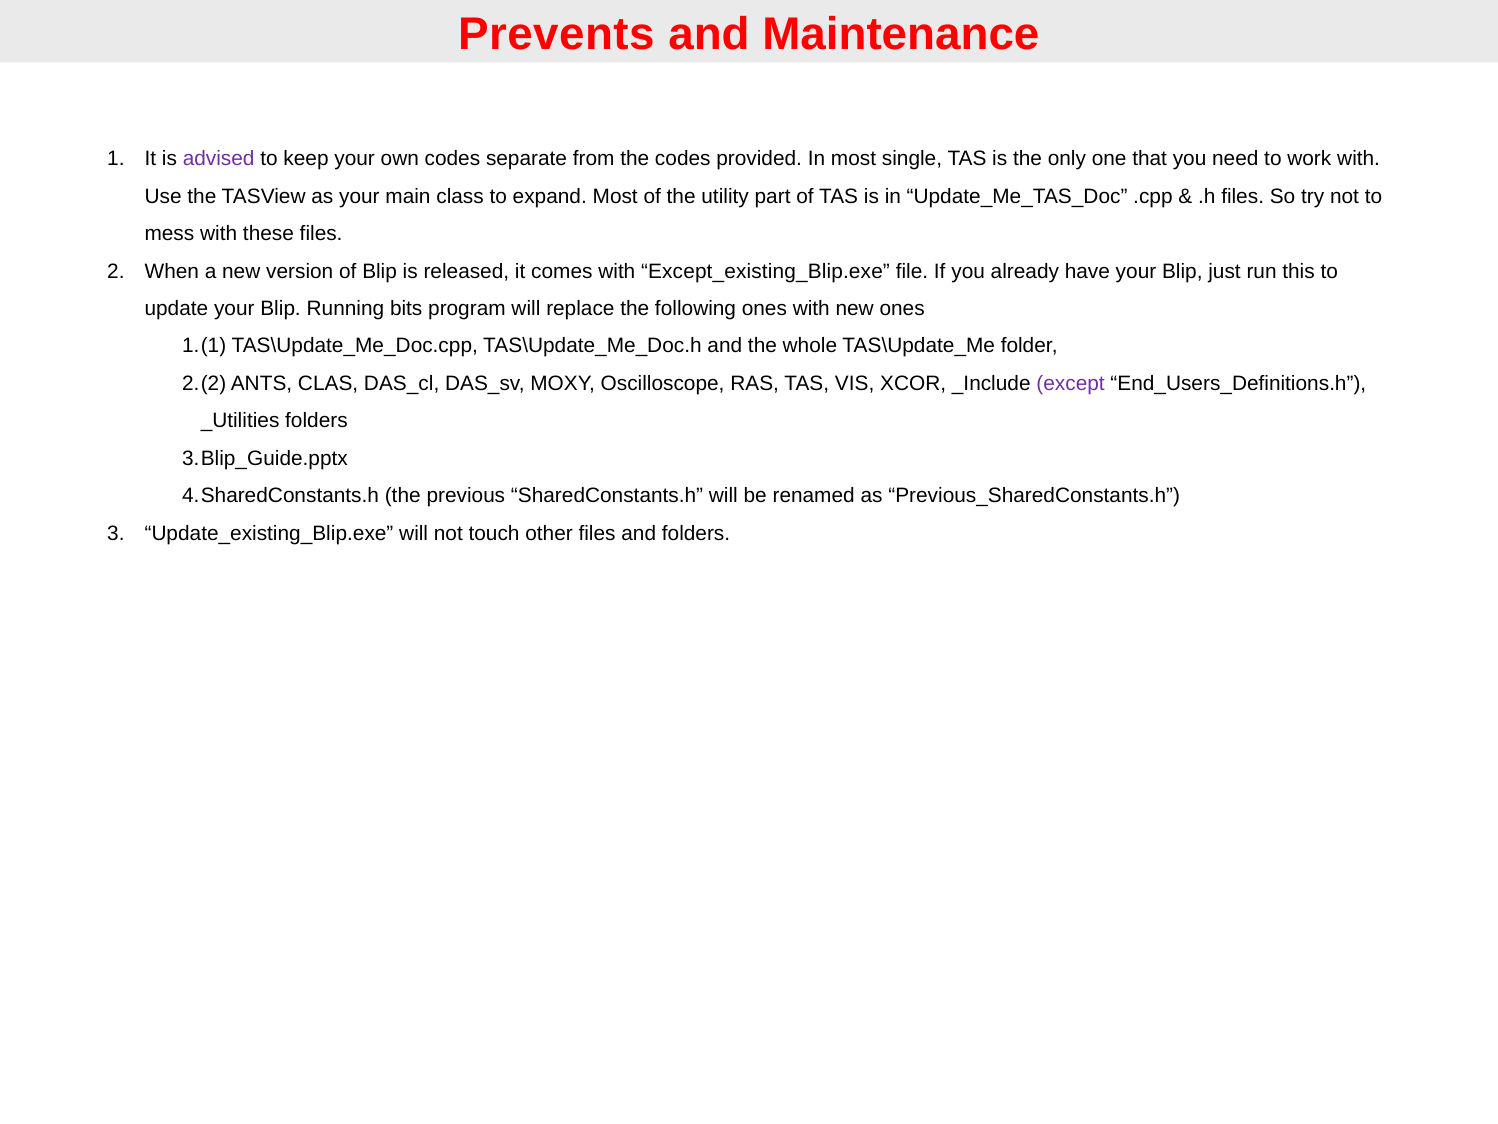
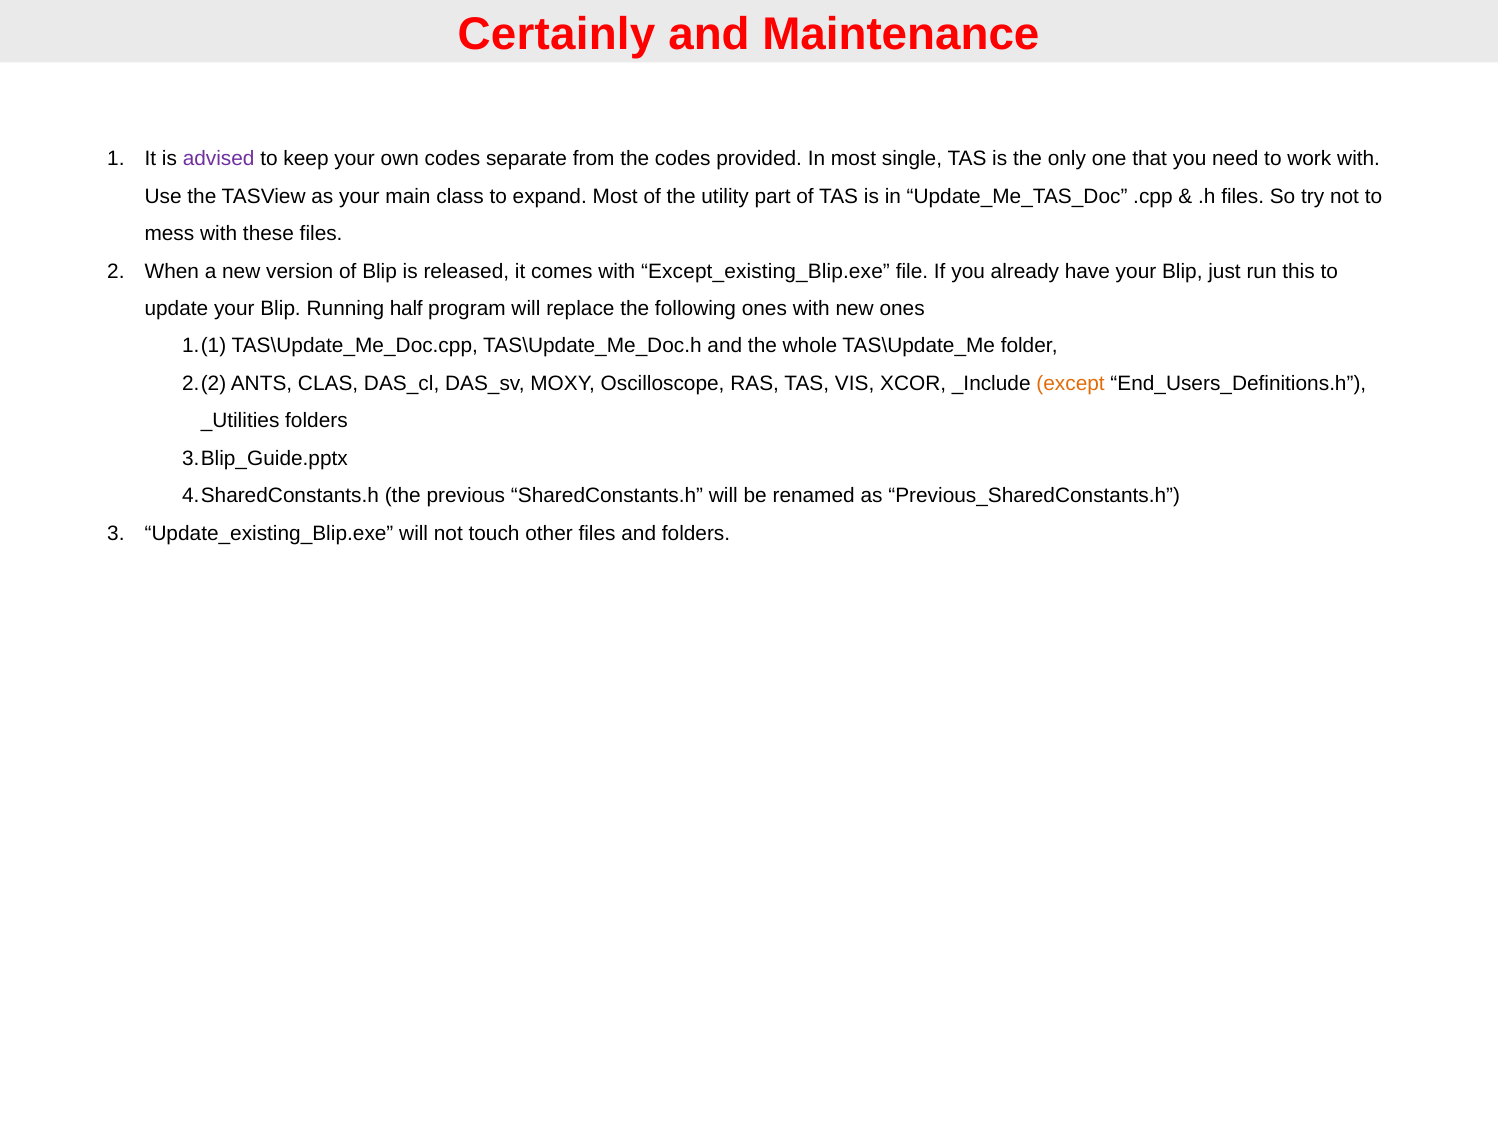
Prevents: Prevents -> Certainly
bits: bits -> half
except colour: purple -> orange
